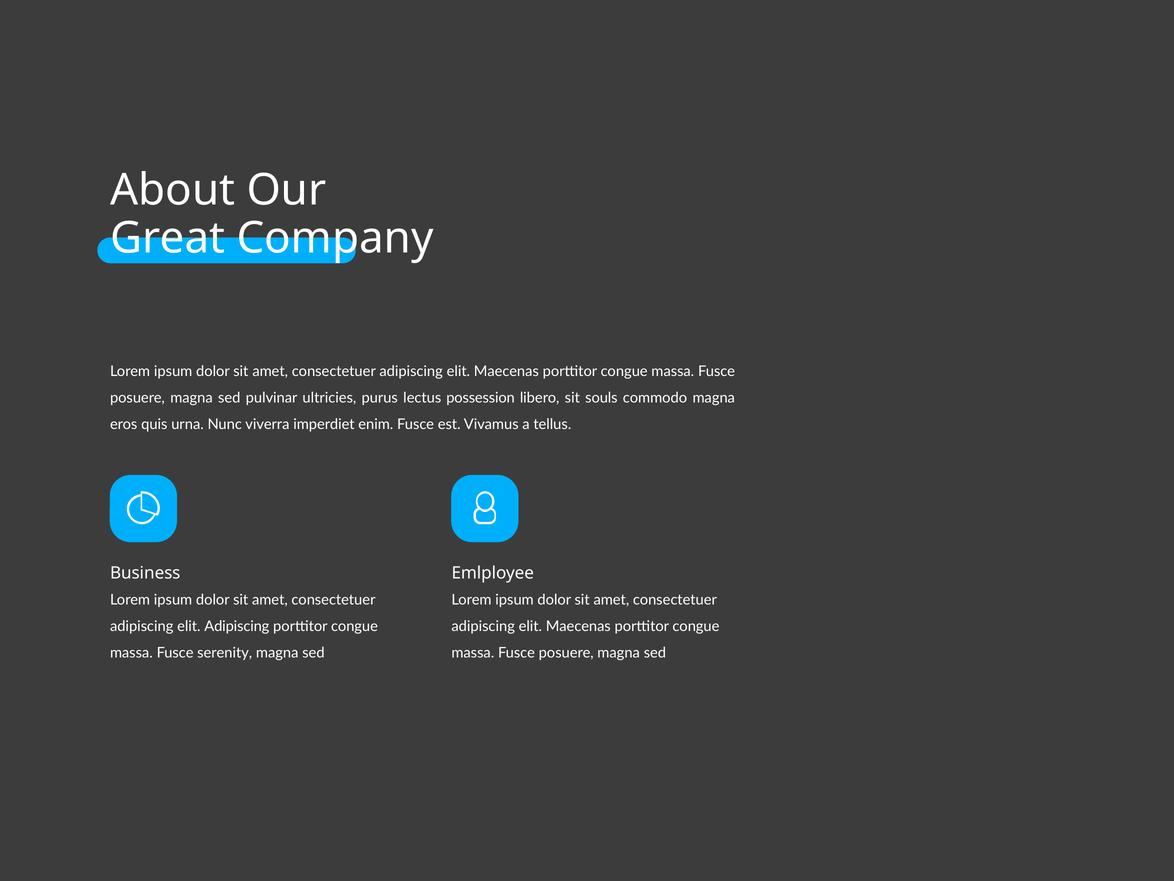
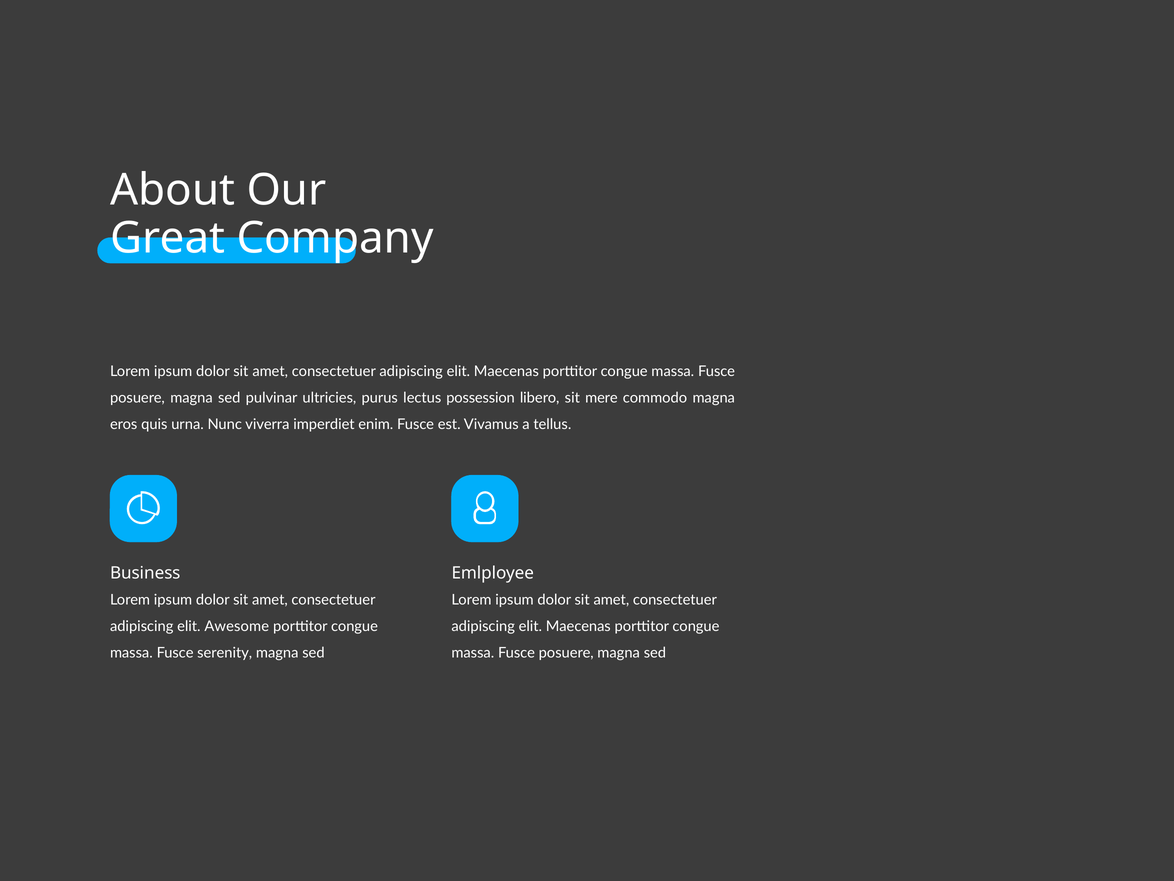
souls: souls -> mere
elit Adipiscing: Adipiscing -> Awesome
